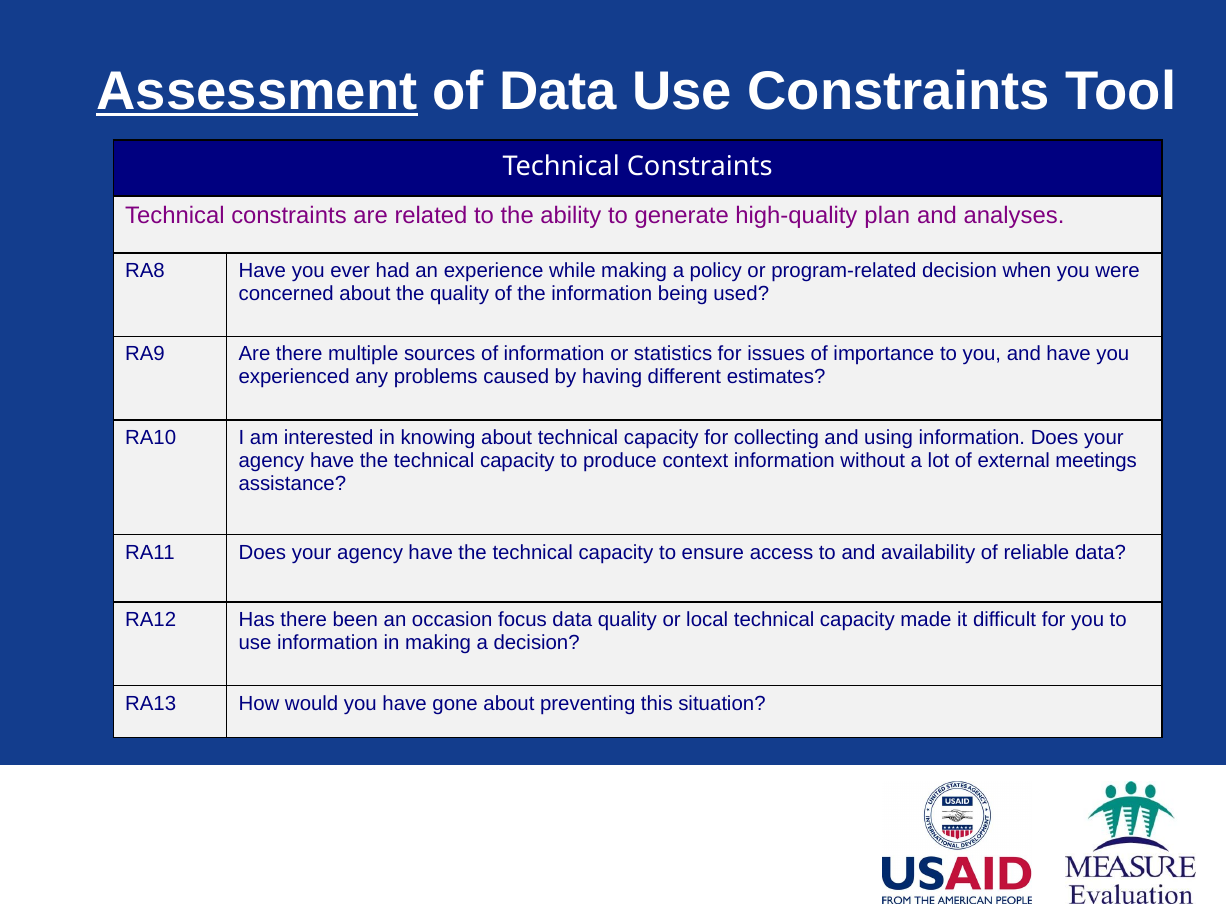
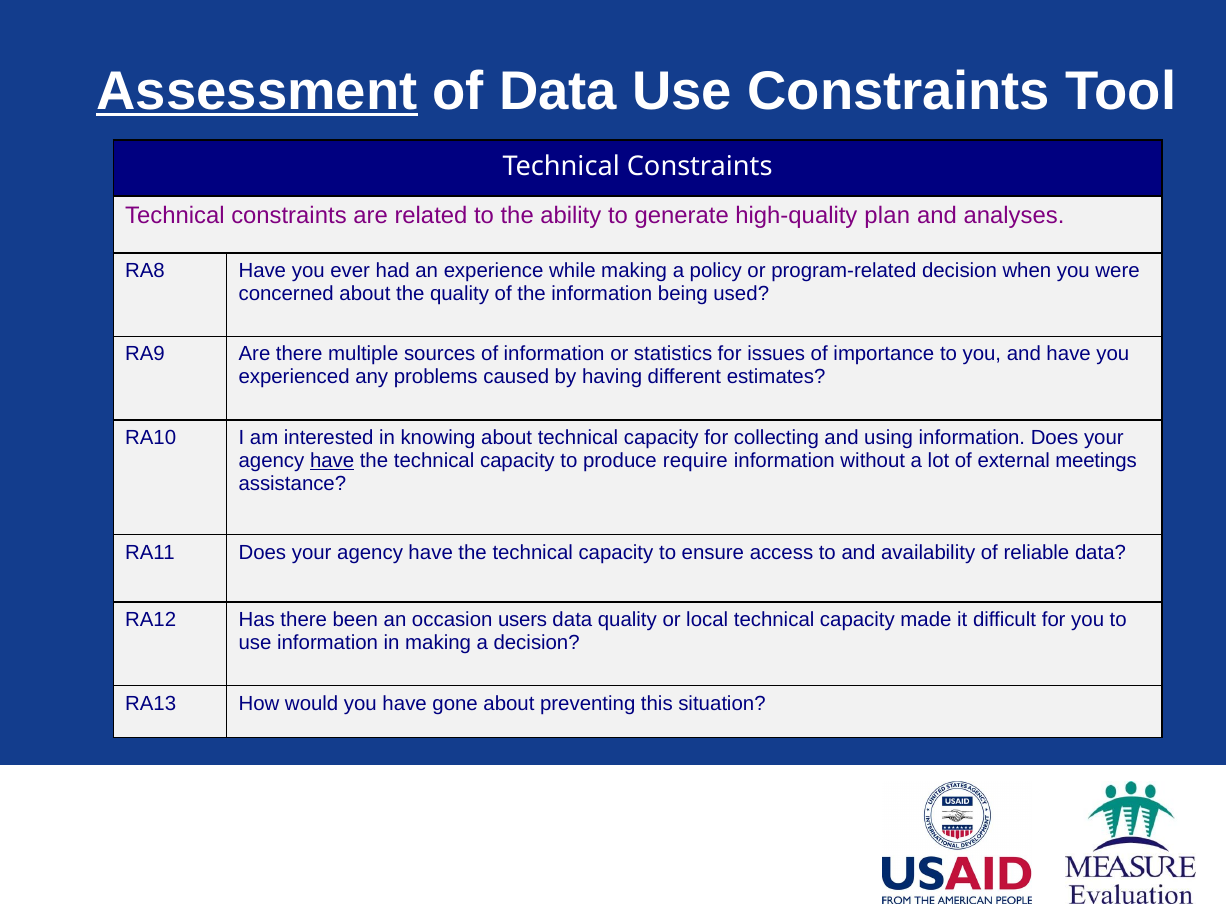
have at (332, 461) underline: none -> present
context: context -> require
focus: focus -> users
